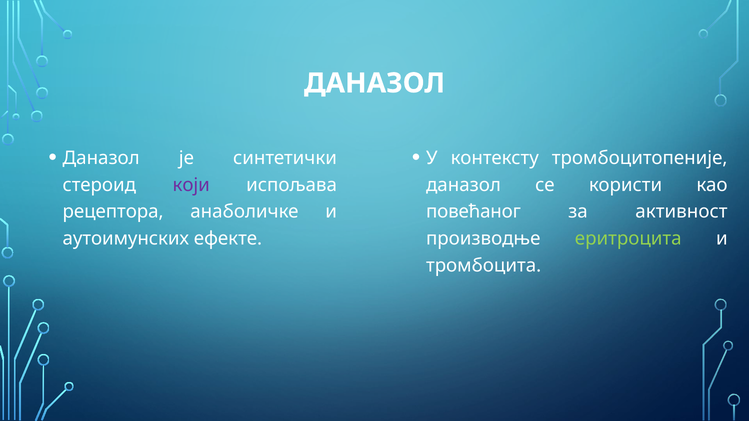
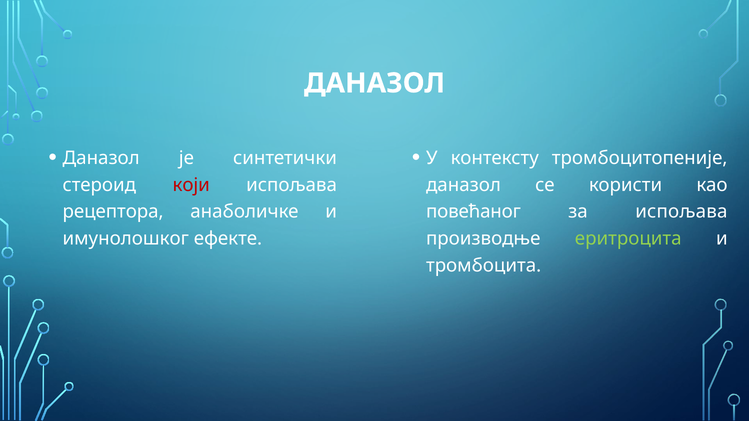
који colour: purple -> red
за активност: активност -> испољава
аутоимунских: аутоимунских -> имунолошког
